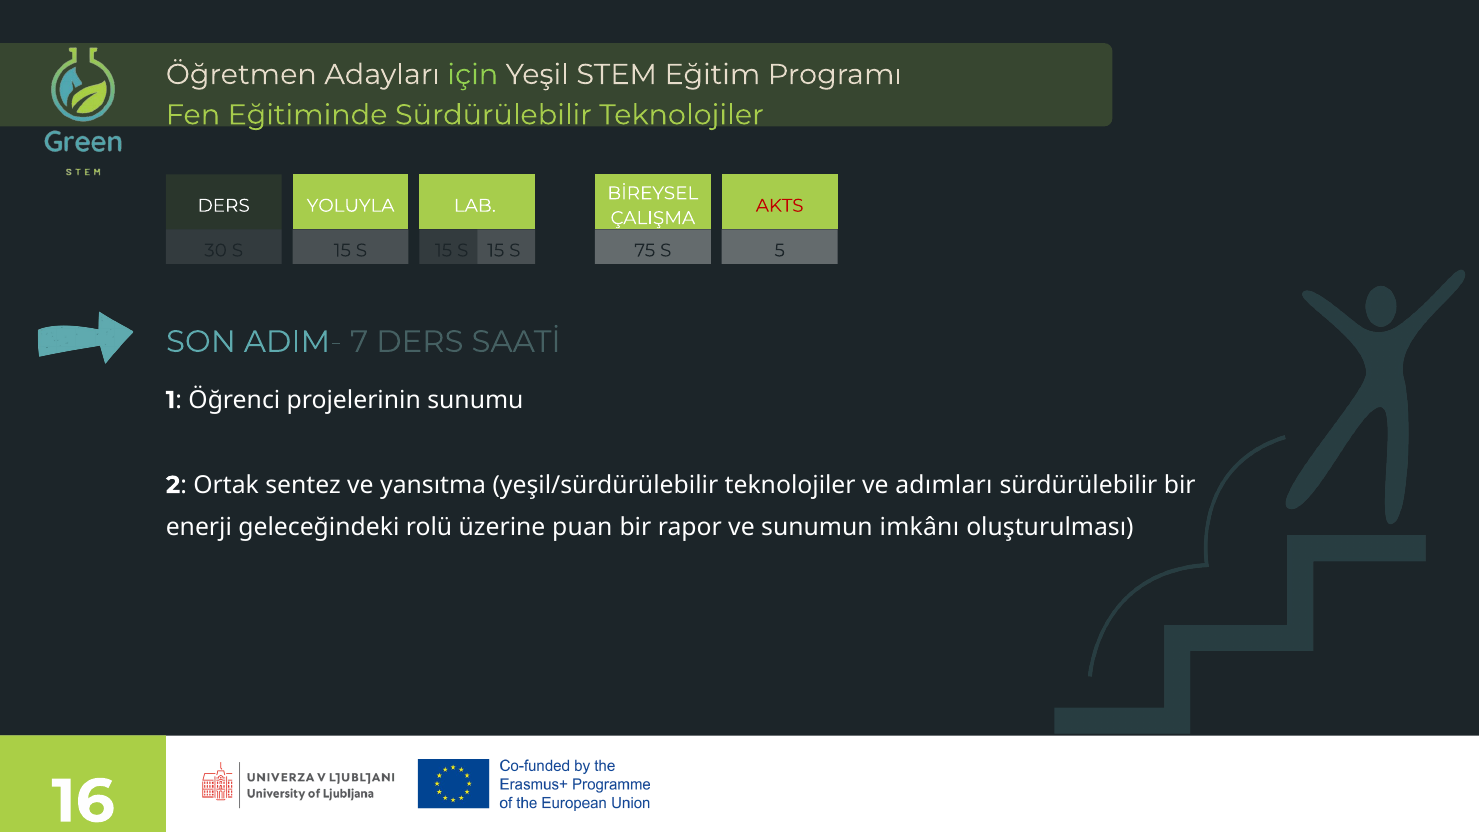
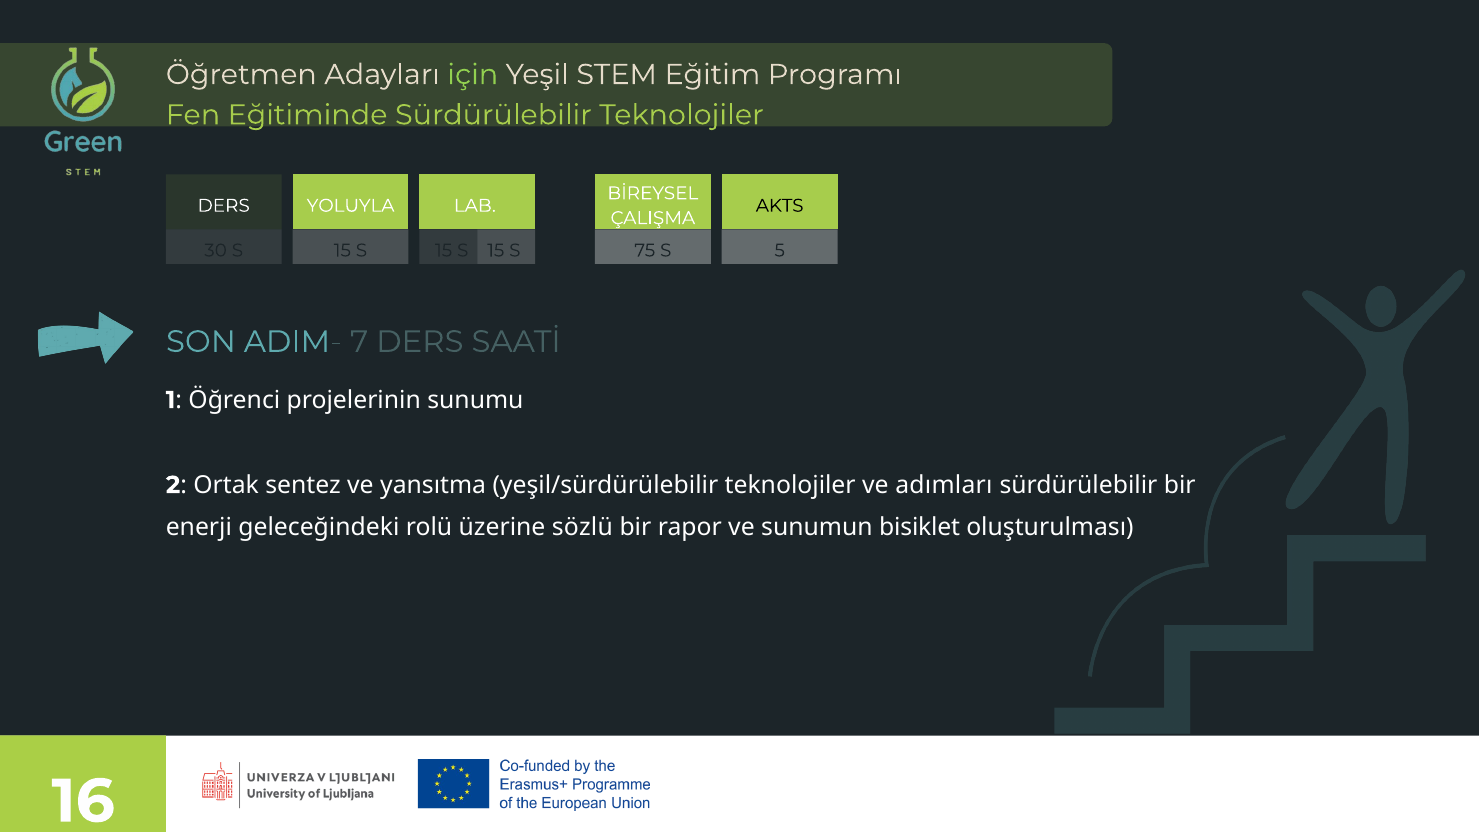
AKTS colour: red -> black
puan: puan -> sözlü
imkânı: imkânı -> bisiklet
